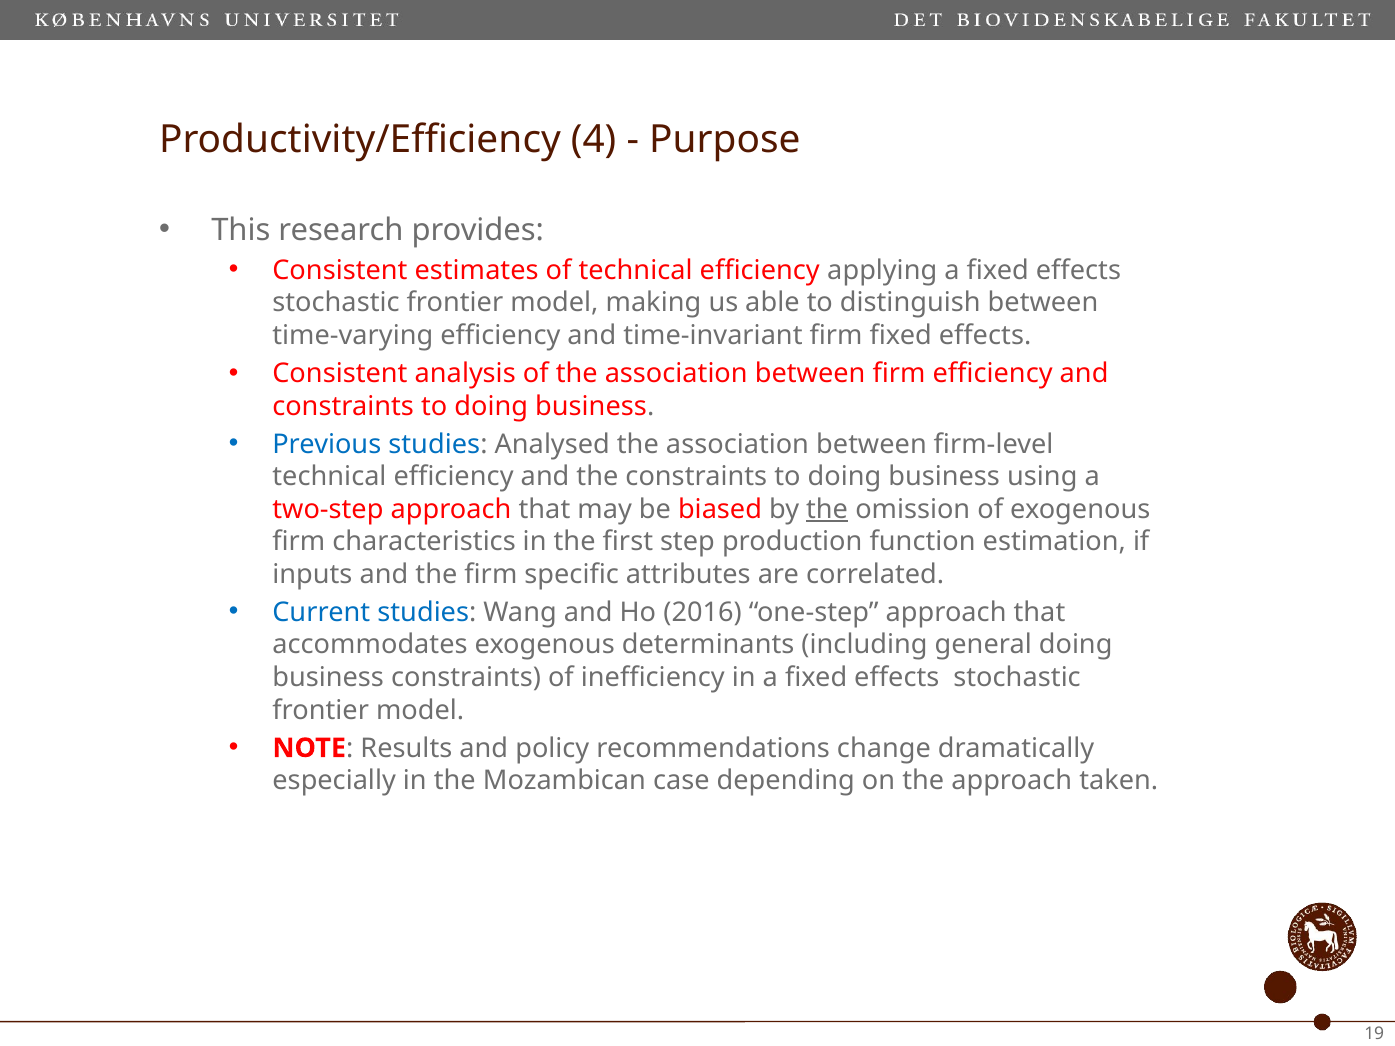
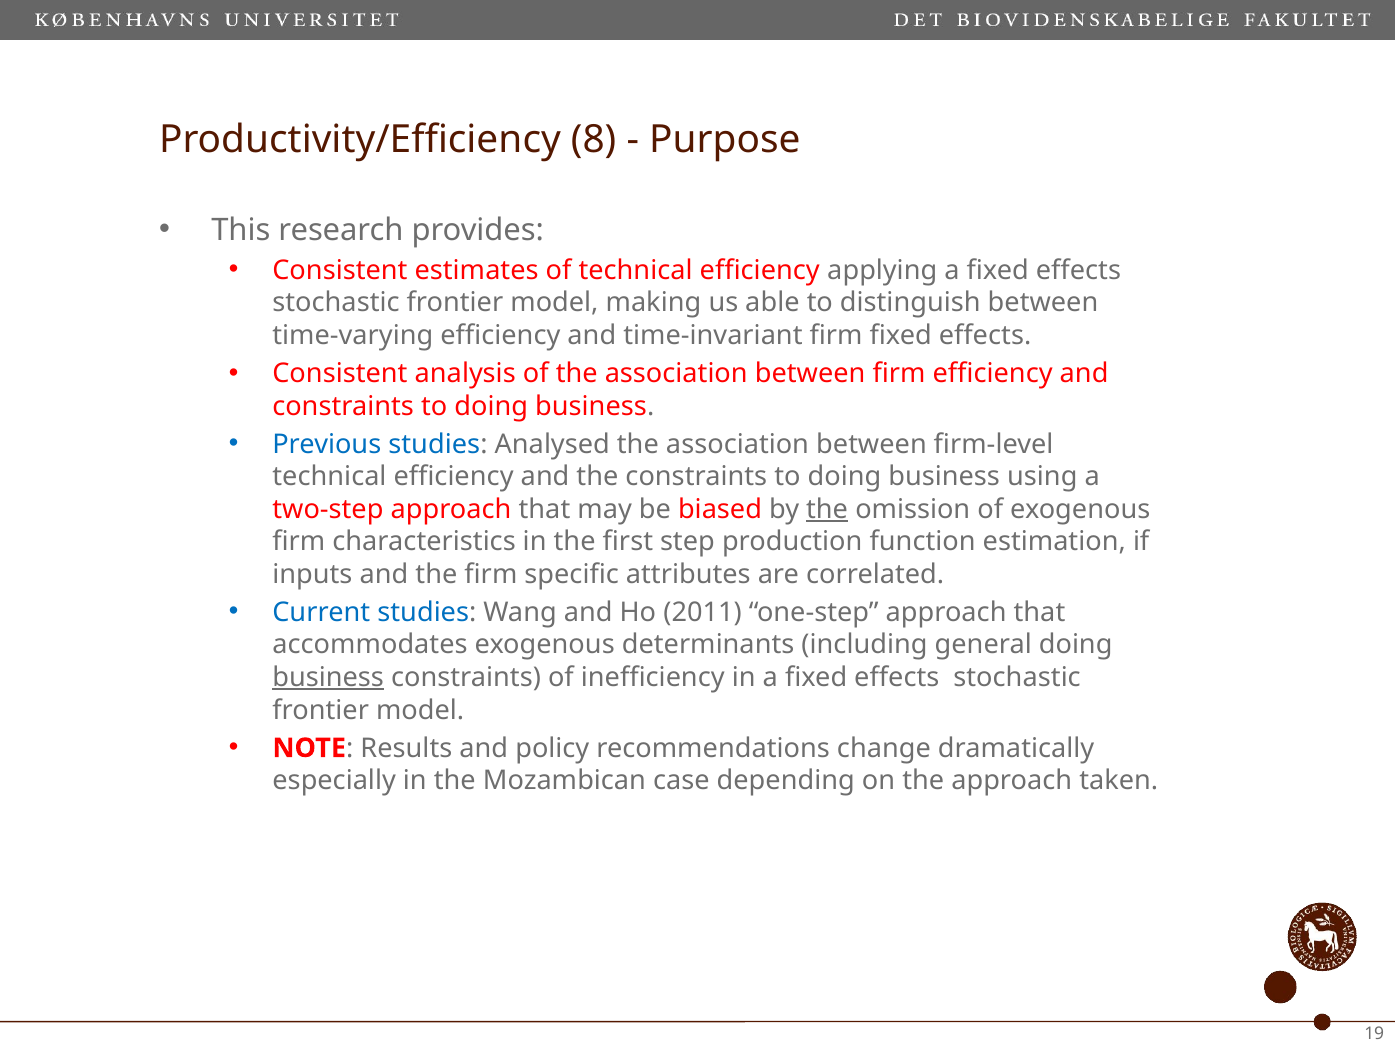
4: 4 -> 8
2016: 2016 -> 2011
business at (328, 678) underline: none -> present
